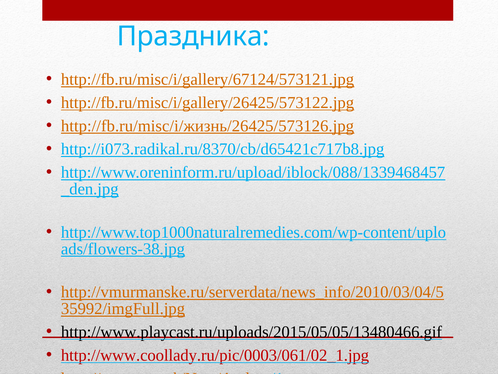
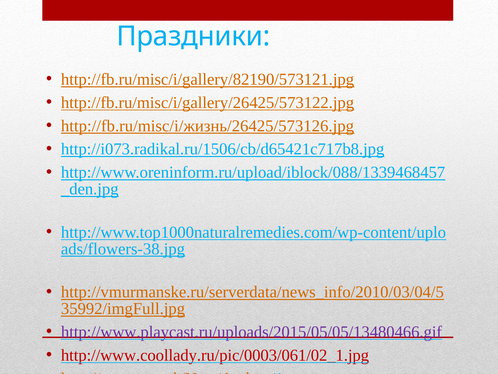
Праздника: Праздника -> Праздники
http://fb.ru/misc/i/gallery/67124/573121.jpg: http://fb.ru/misc/i/gallery/67124/573121.jpg -> http://fb.ru/misc/i/gallery/82190/573121.jpg
http://i073.radikal.ru/8370/cb/d65421c717b8.jpg: http://i073.radikal.ru/8370/cb/d65421c717b8.jpg -> http://i073.radikal.ru/1506/cb/d65421c717b8.jpg
http://www.playcast.ru/uploads/2015/05/05/13480466.gif colour: black -> purple
